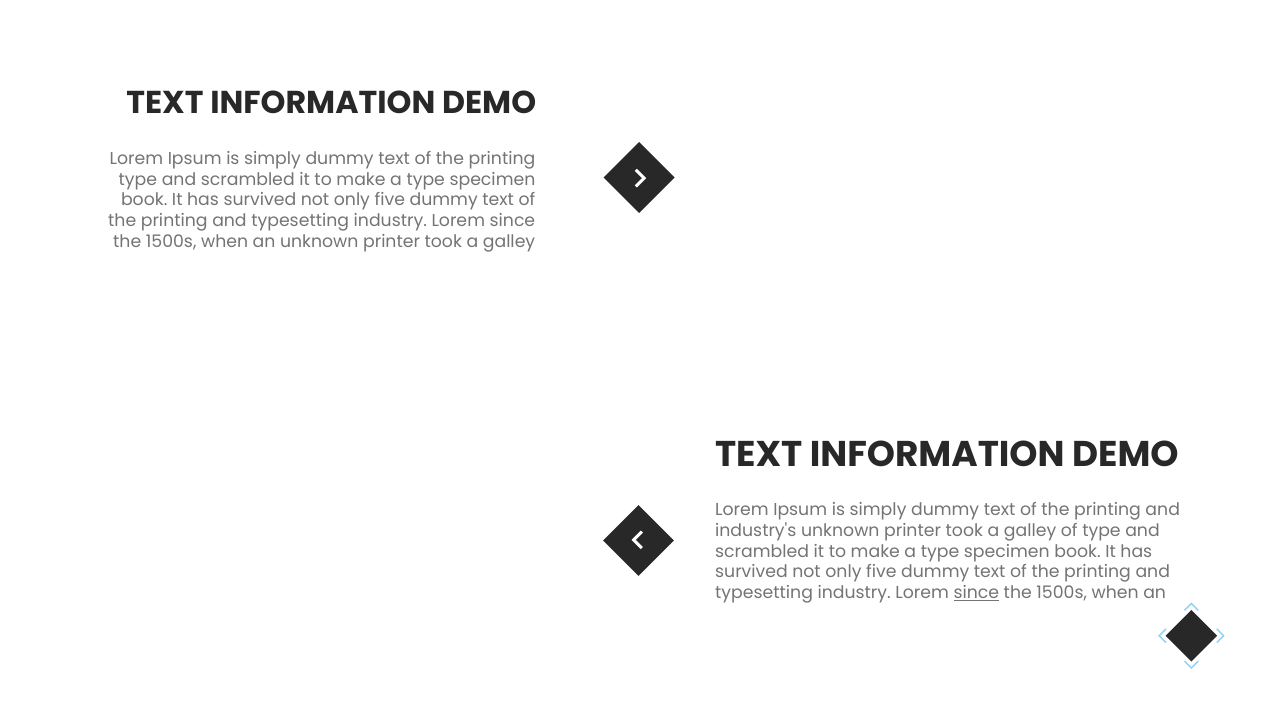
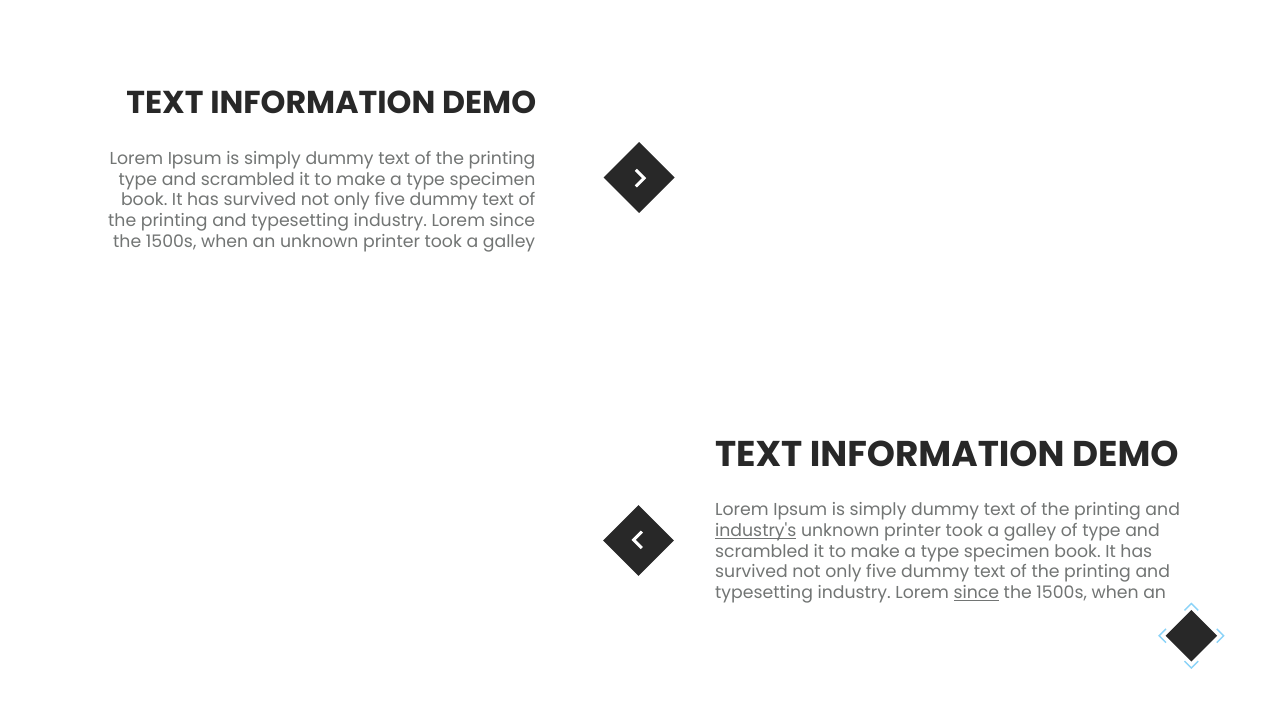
industry's underline: none -> present
